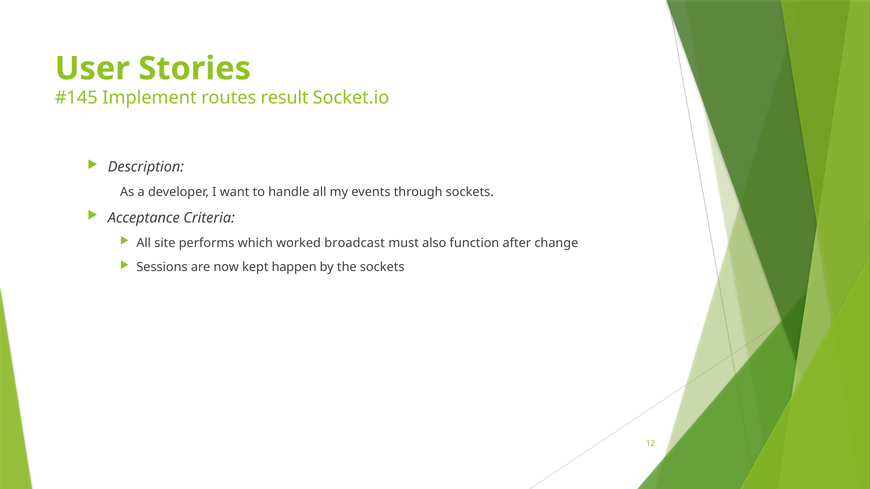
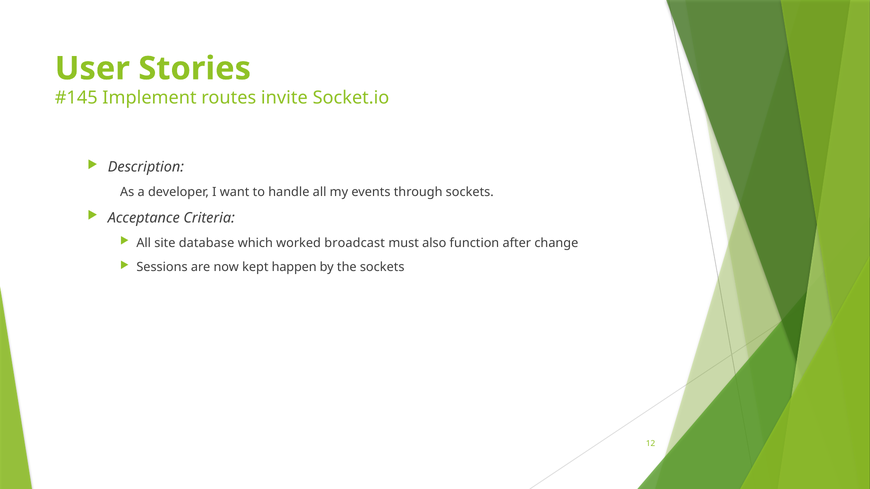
result: result -> invite
performs: performs -> database
